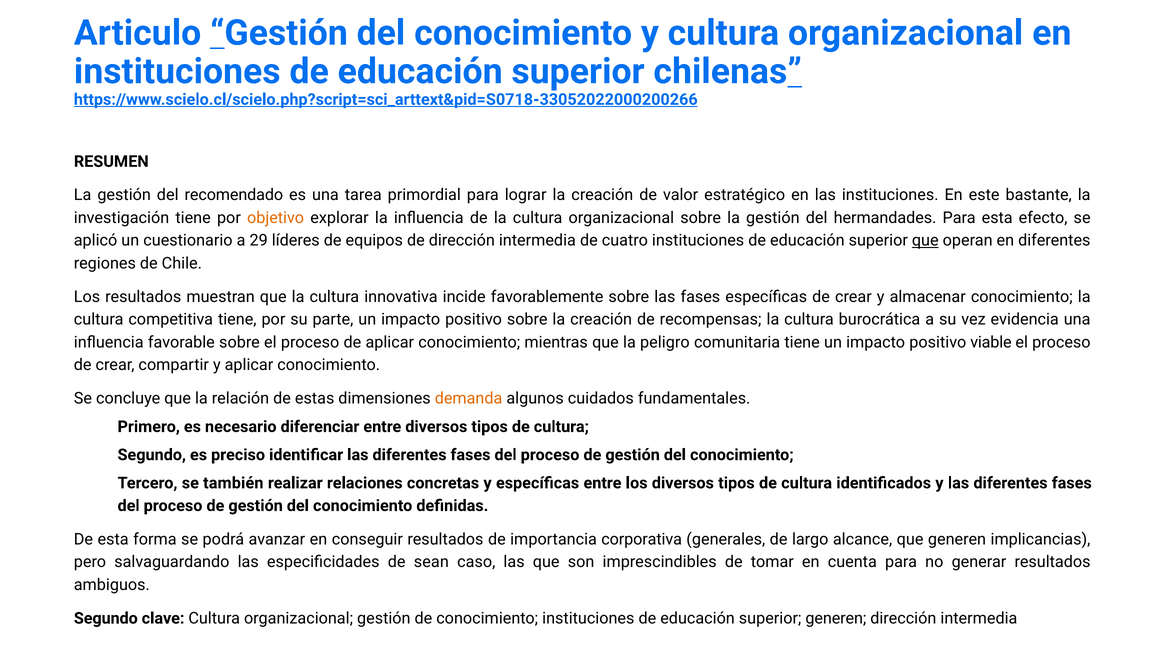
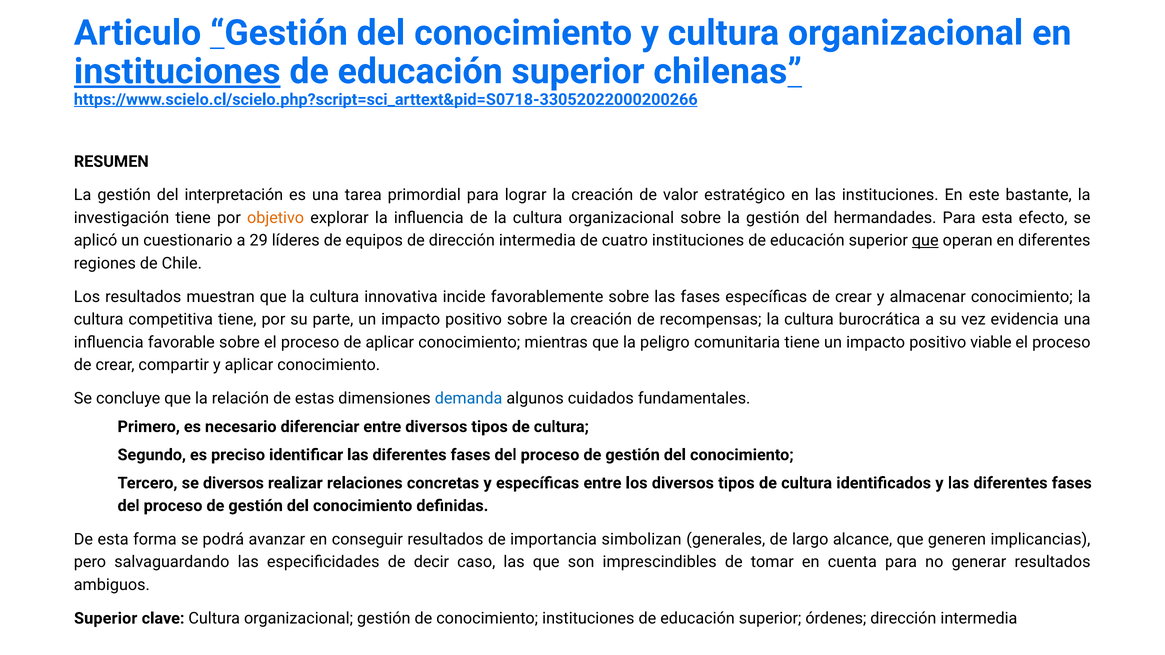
instituciones at (177, 71) underline: none -> present
recomendado: recomendado -> interpretación
demanda colour: orange -> blue
se también: también -> diversos
corporativa: corporativa -> simbolizan
sean: sean -> decir
Segundo at (106, 619): Segundo -> Superior
superior generen: generen -> órdenes
